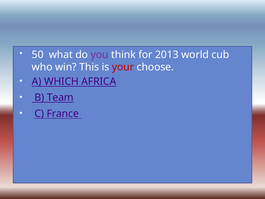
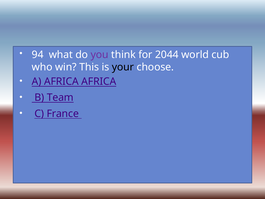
50: 50 -> 94
2013: 2013 -> 2044
your colour: red -> black
A WHICH: WHICH -> AFRICA
